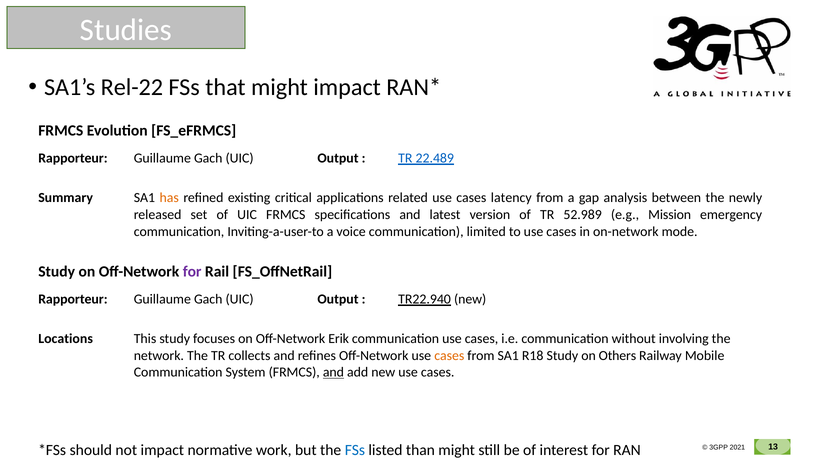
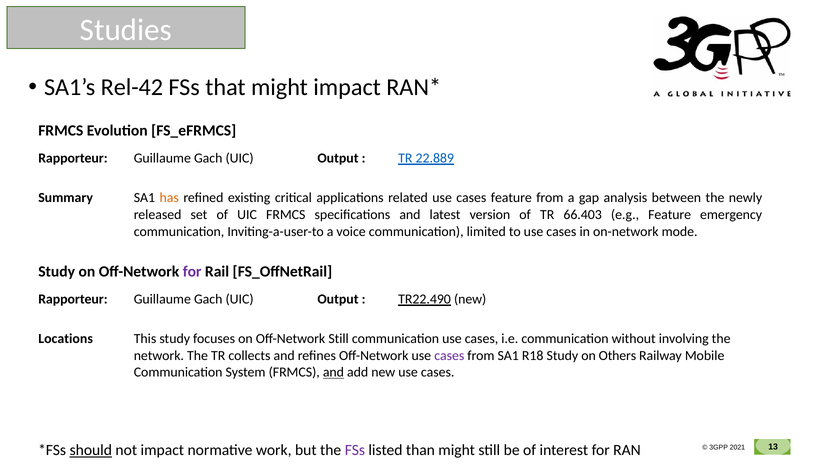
Rel-22: Rel-22 -> Rel-42
22.489: 22.489 -> 22.889
cases latency: latency -> feature
52.989: 52.989 -> 66.403
e.g Mission: Mission -> Feature
TR22.940: TR22.940 -> TR22.490
Off-Network Erik: Erik -> Still
cases at (449, 356) colour: orange -> purple
should underline: none -> present
FSs at (355, 451) colour: blue -> purple
